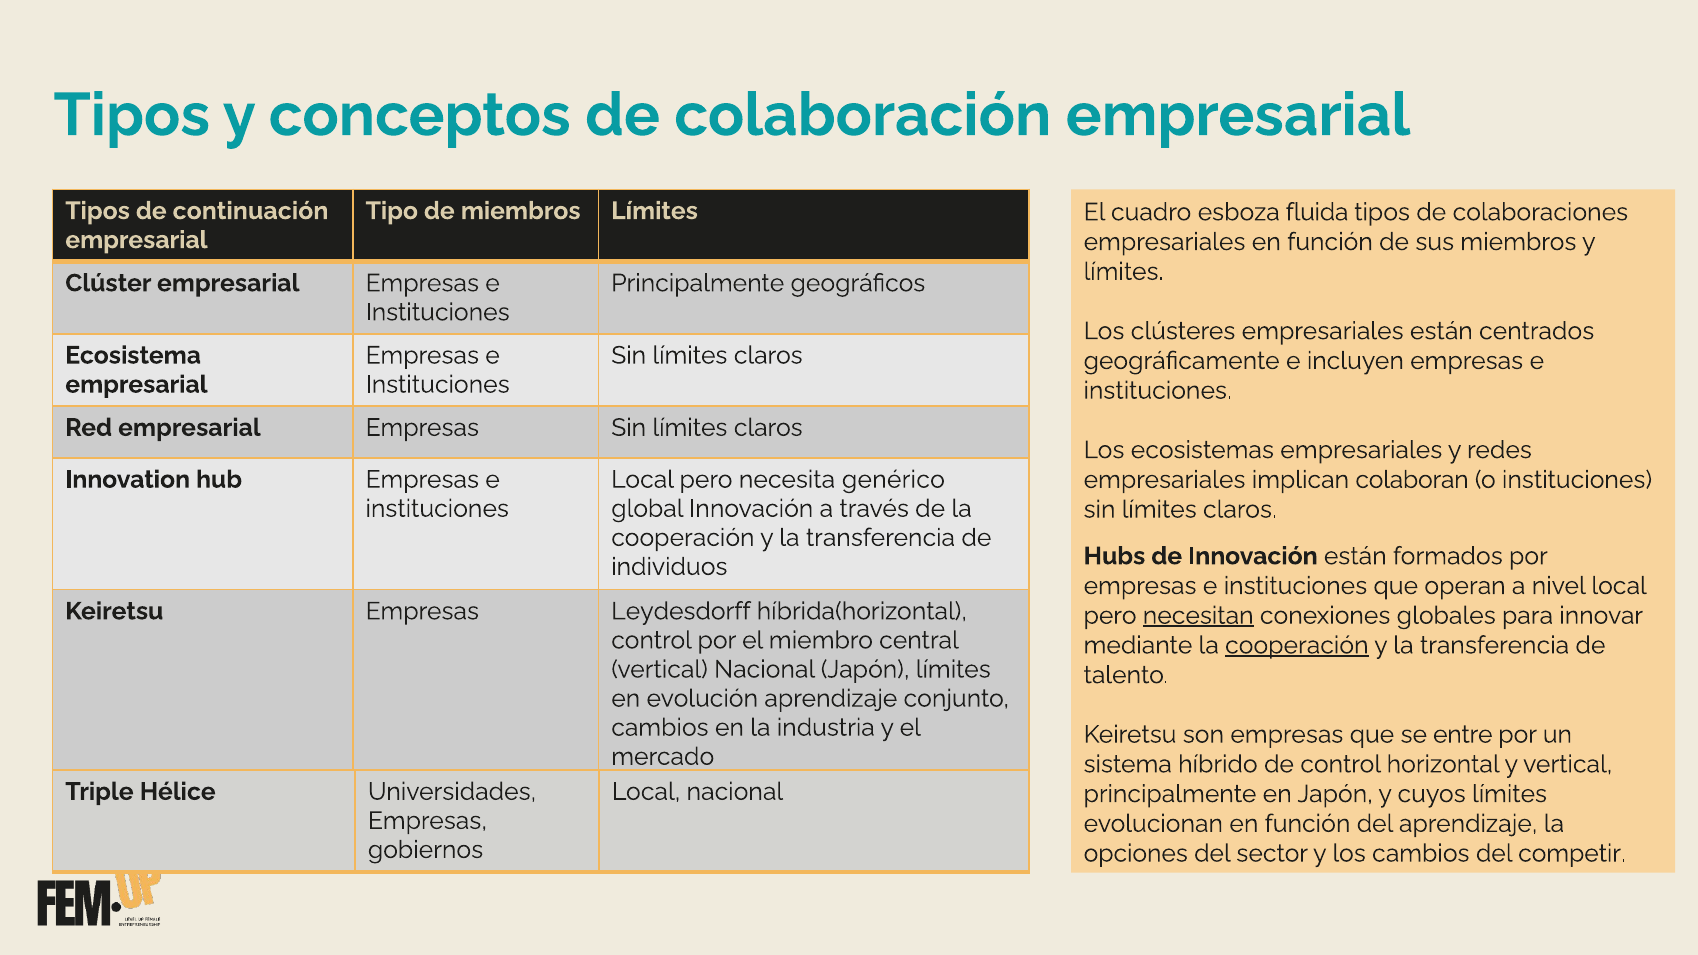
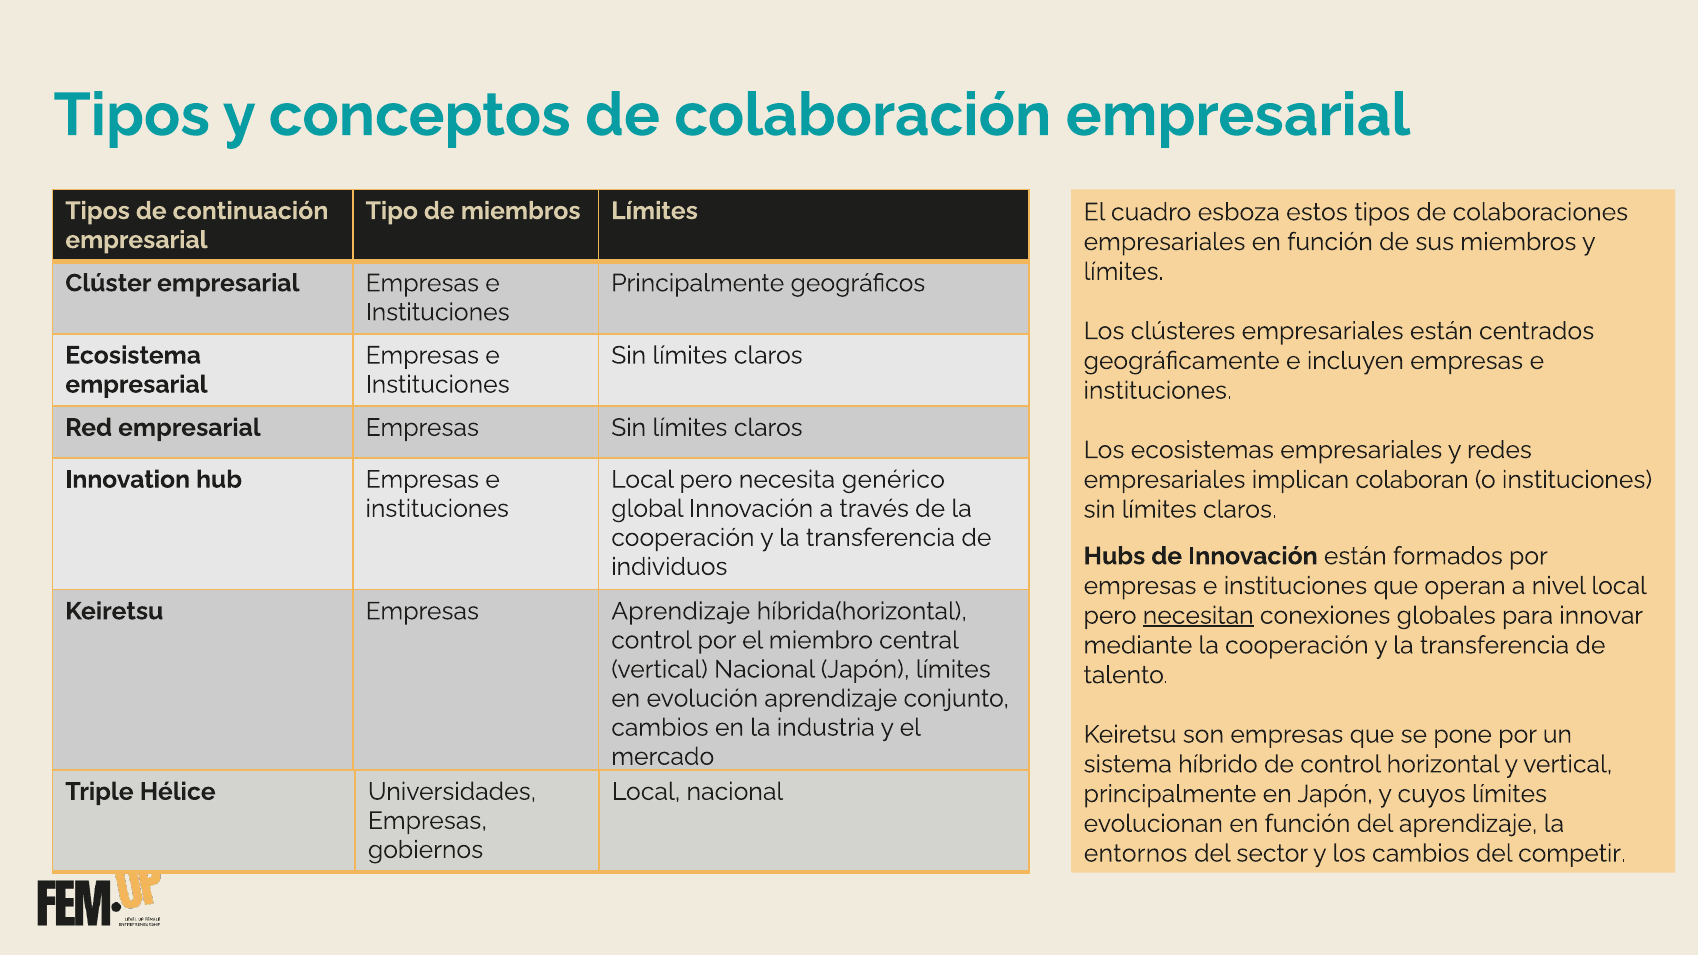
fluida: fluida -> estos
Empresas Leydesdorff: Leydesdorff -> Aprendizaje
cooperación at (1297, 645) underline: present -> none
entre: entre -> pone
opciones: opciones -> entornos
